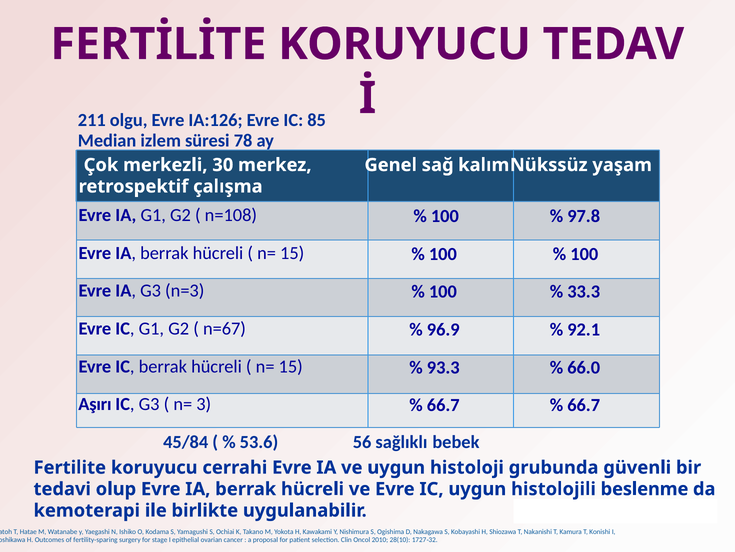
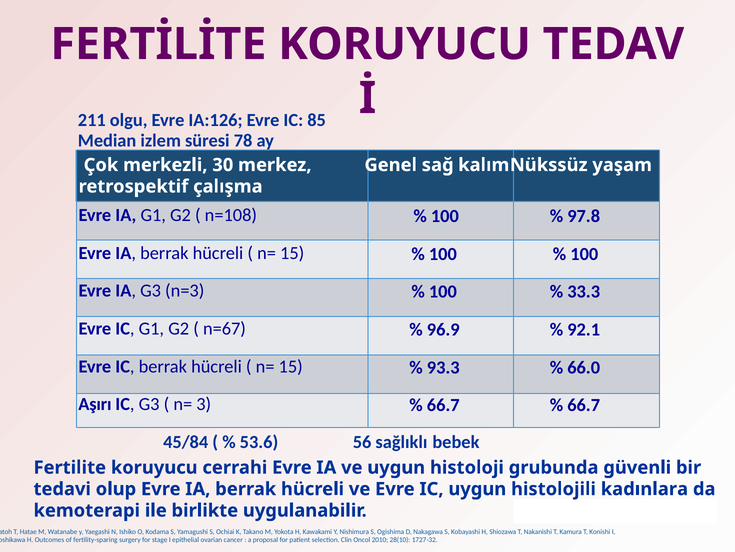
beslenme: beslenme -> kadınlara
